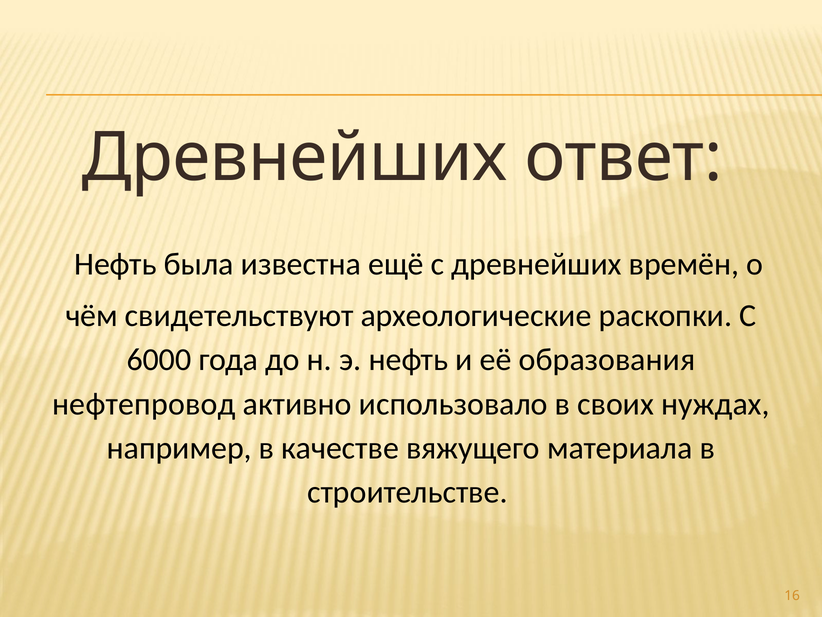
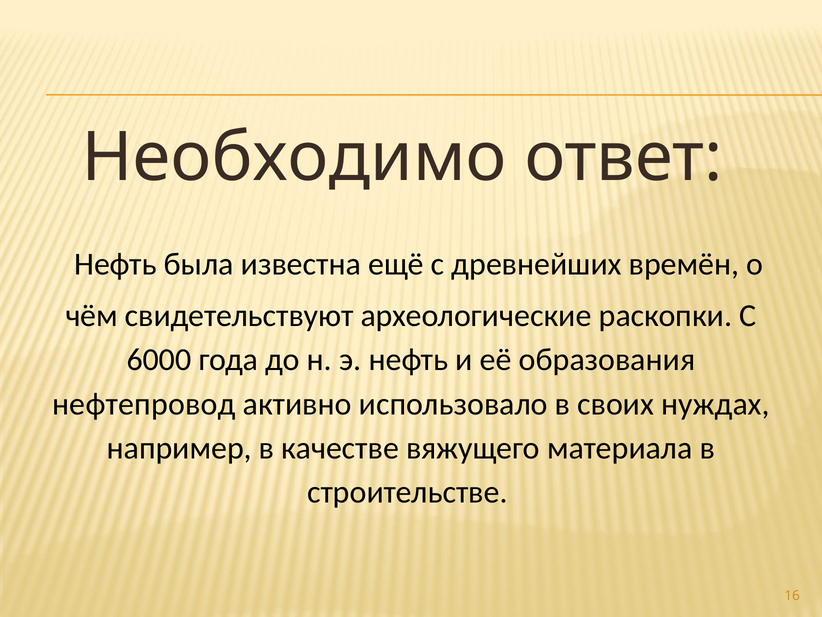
Древнейших at (295, 157): Древнейших -> Необходимо
